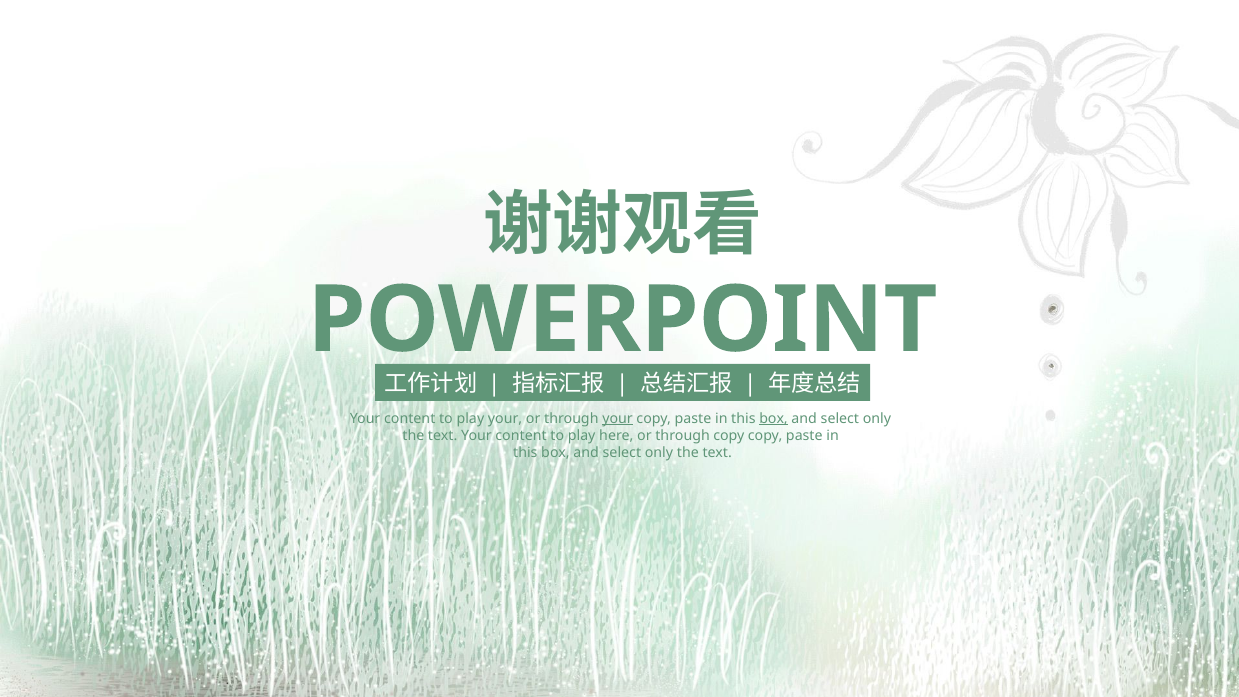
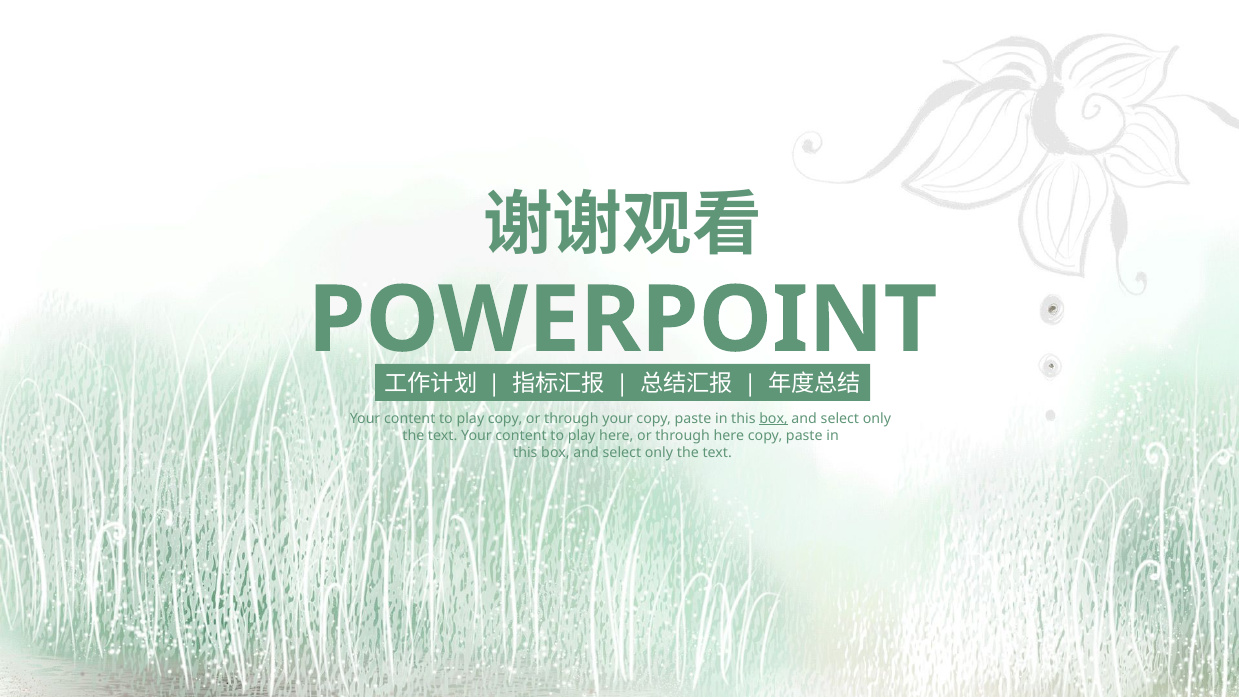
play your: your -> copy
your at (618, 419) underline: present -> none
through copy: copy -> here
